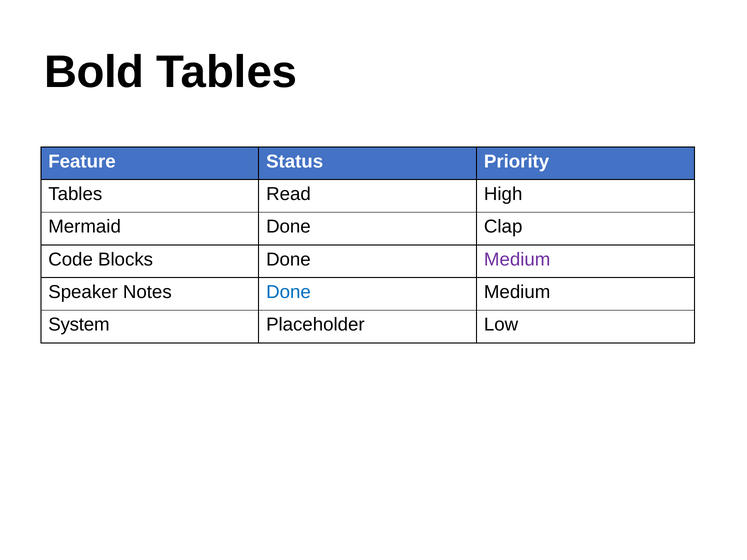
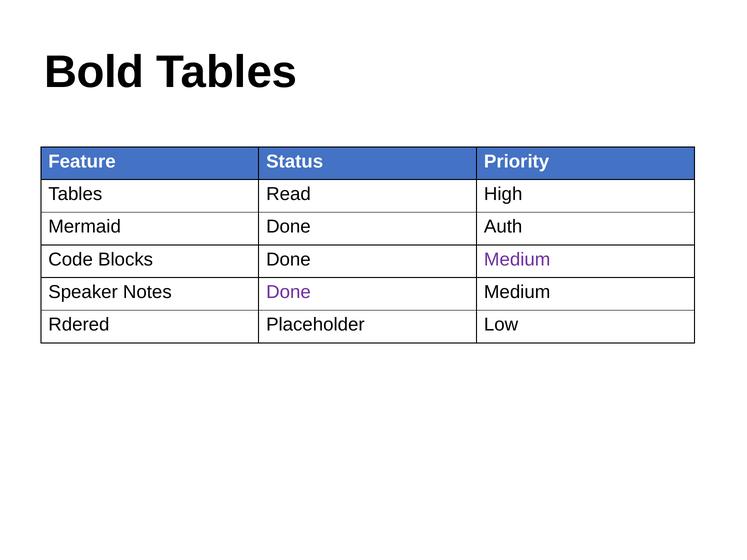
Clap: Clap -> Auth
Done at (288, 292) colour: blue -> purple
System: System -> Rdered
